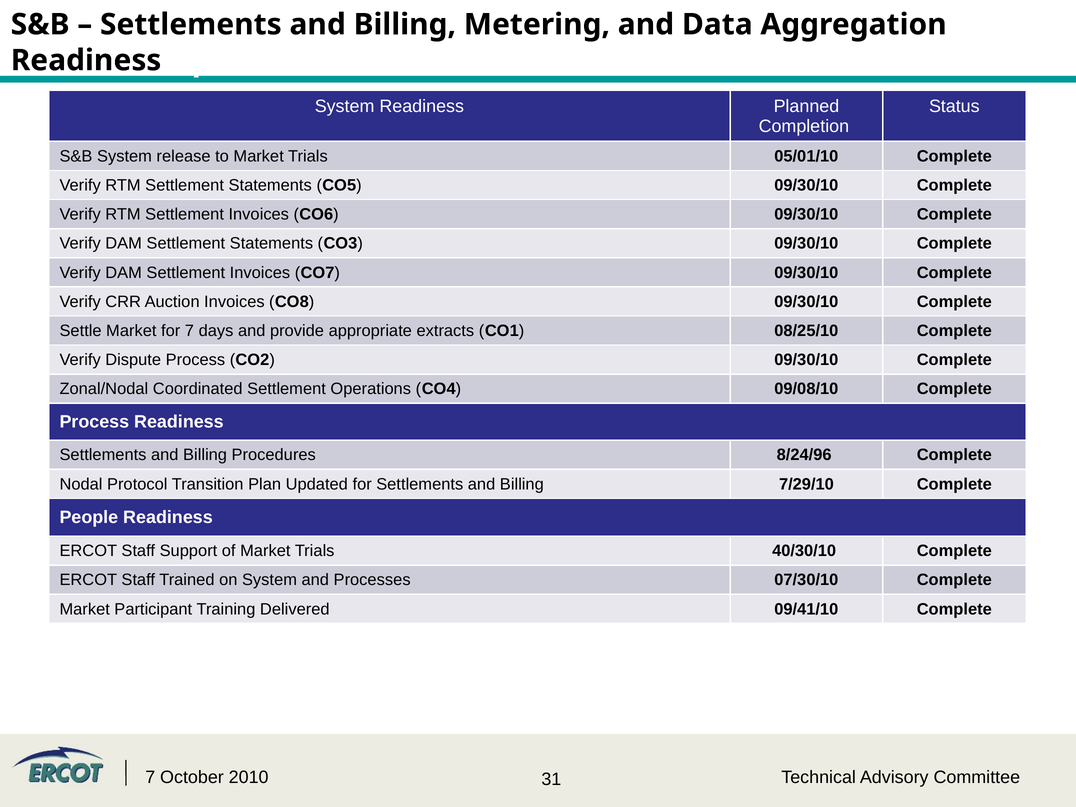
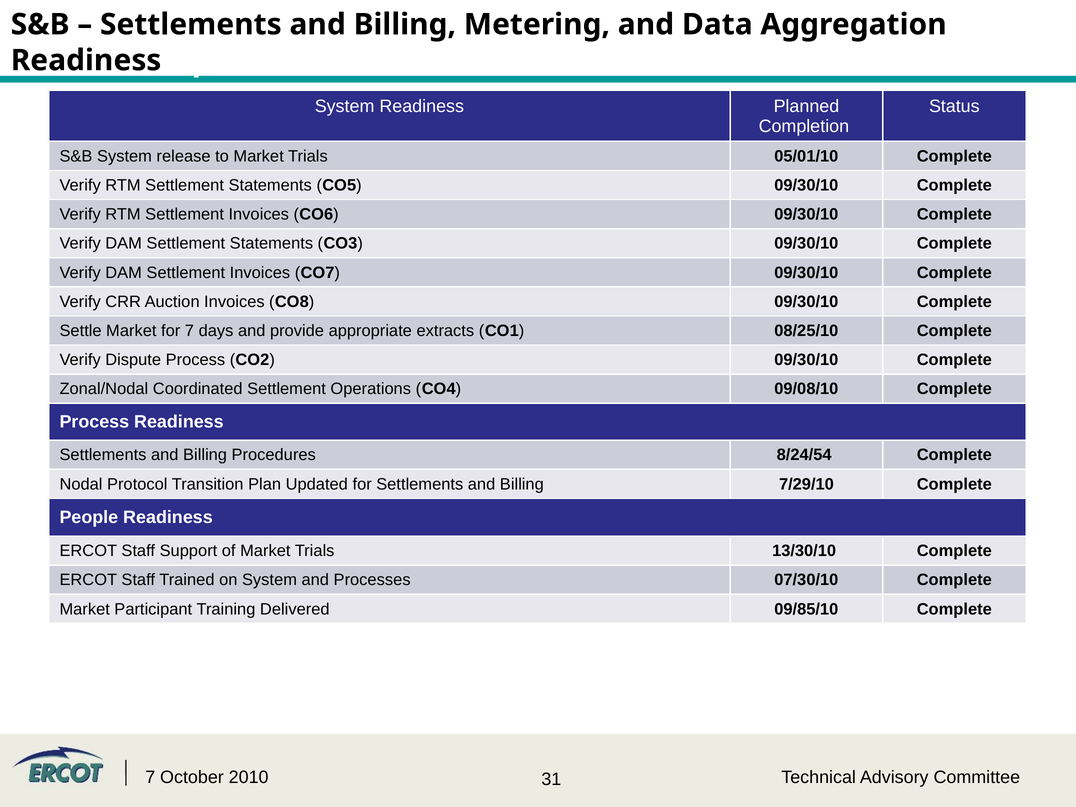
8/24/96: 8/24/96 -> 8/24/54
40/30/10: 40/30/10 -> 13/30/10
09/41/10: 09/41/10 -> 09/85/10
